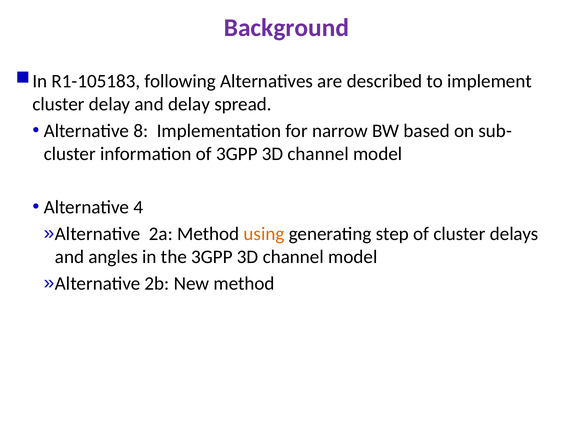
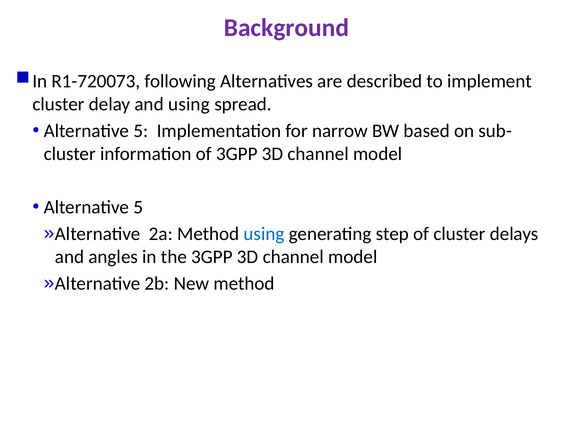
R1-105183: R1-105183 -> R1-720073
and delay: delay -> using
8 at (141, 131): 8 -> 5
4 at (138, 207): 4 -> 5
using at (264, 234) colour: orange -> blue
